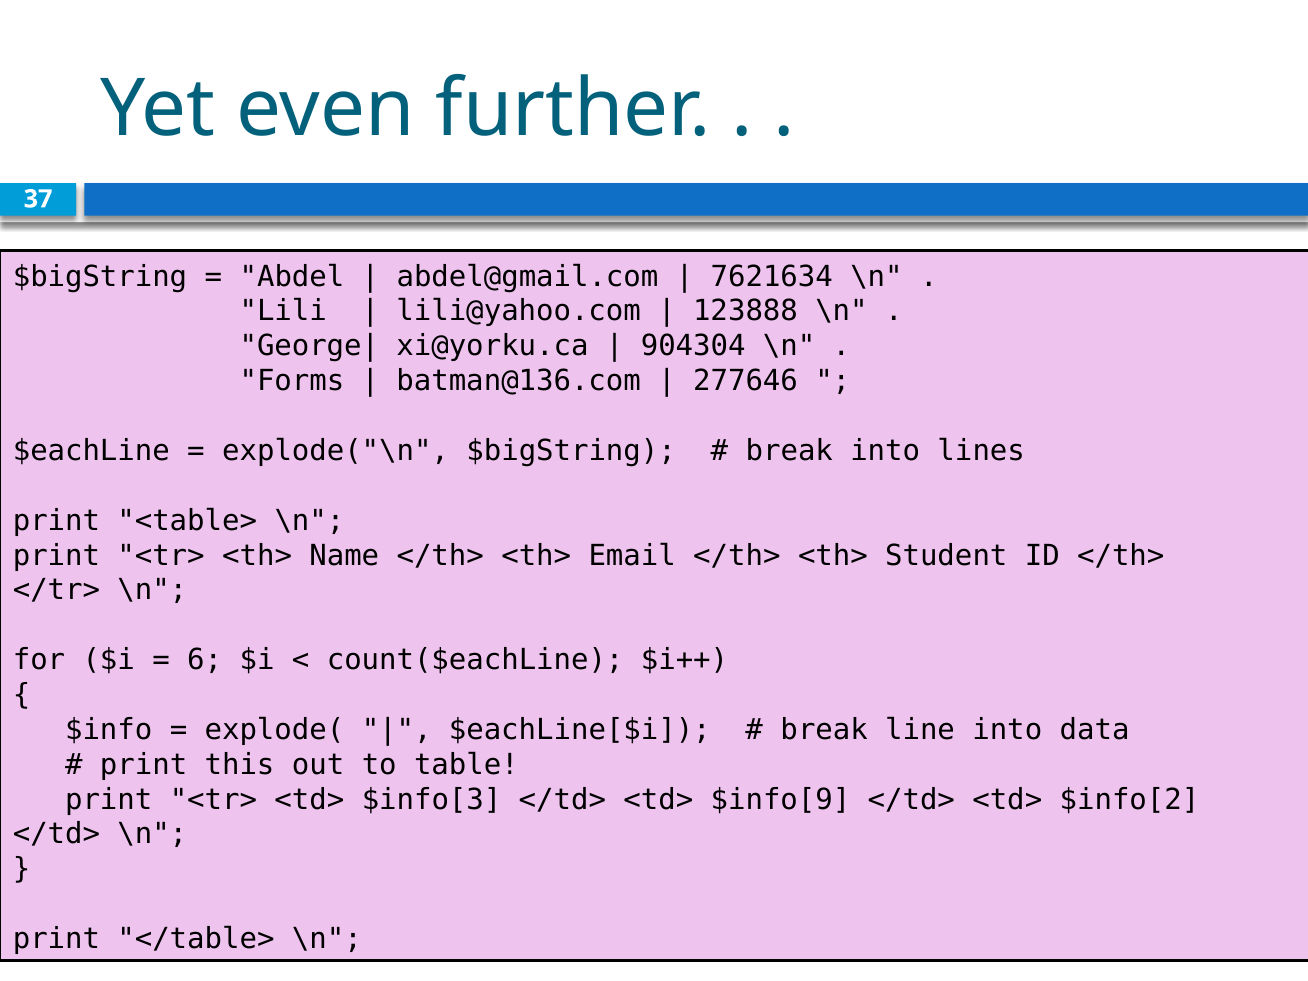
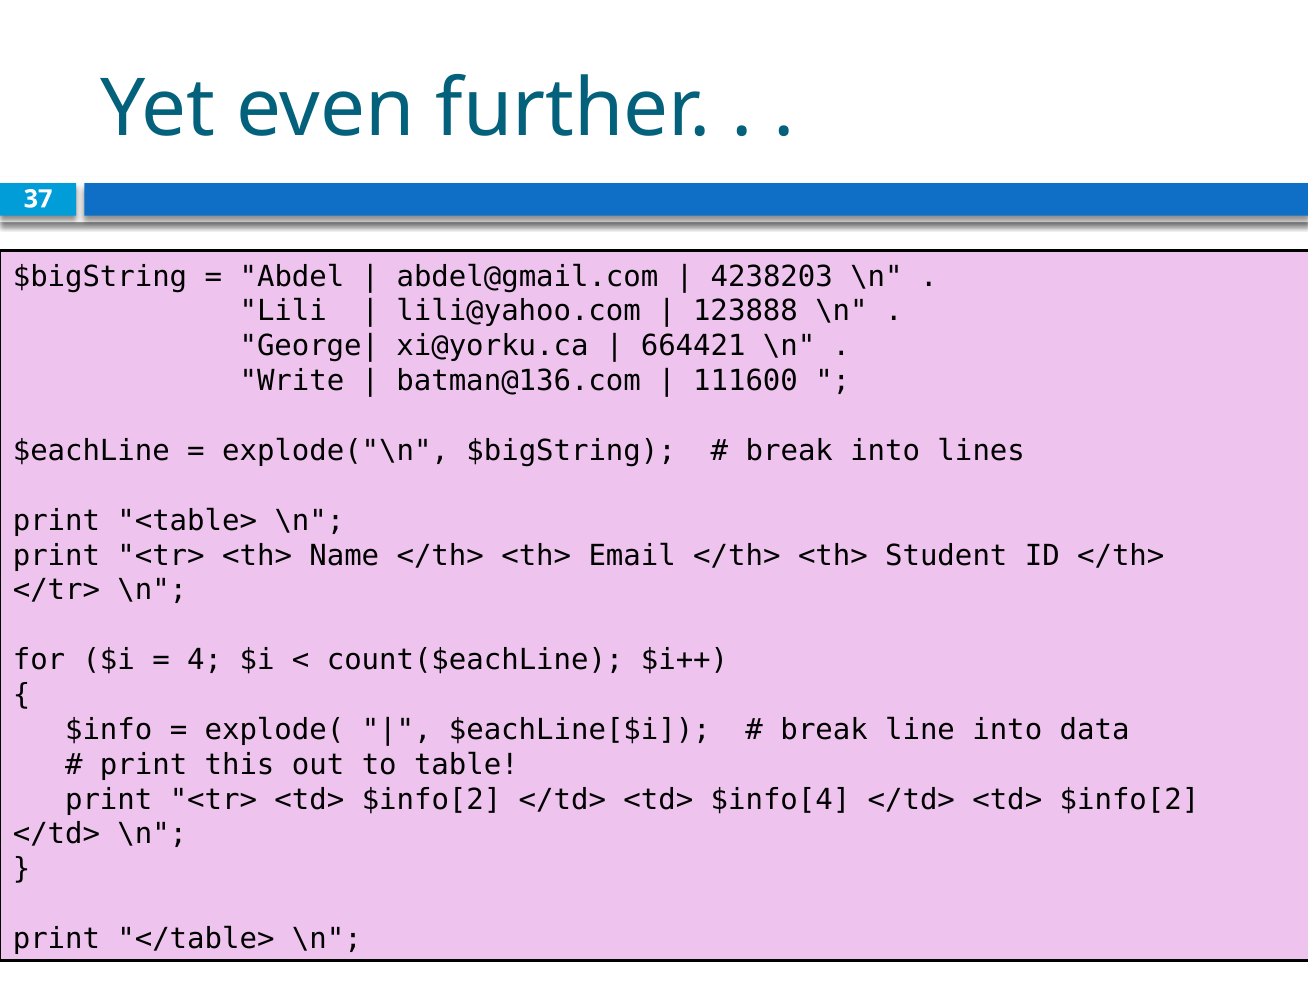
7621634: 7621634 -> 4238203
904304: 904304 -> 664421
Forms: Forms -> Write
277646: 277646 -> 111600
6: 6 -> 4
<tr> <td> $info[3: $info[3 -> $info[2
$info[9: $info[9 -> $info[4
